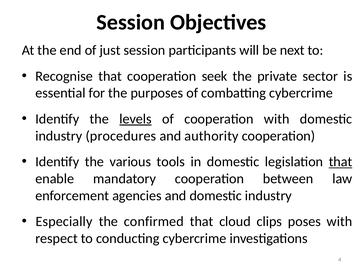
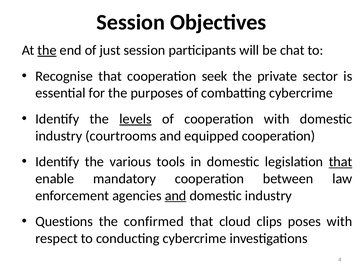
the at (47, 50) underline: none -> present
next: next -> chat
procedures: procedures -> courtrooms
authority: authority -> equipped
and at (176, 196) underline: none -> present
Especially: Especially -> Questions
